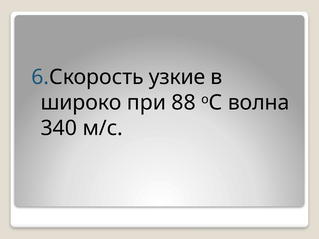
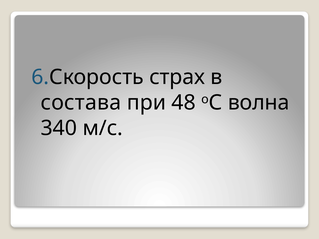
узкие: узкие -> страх
широко: широко -> состава
88: 88 -> 48
